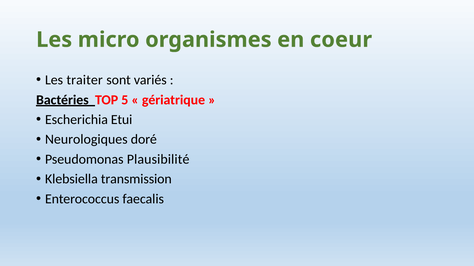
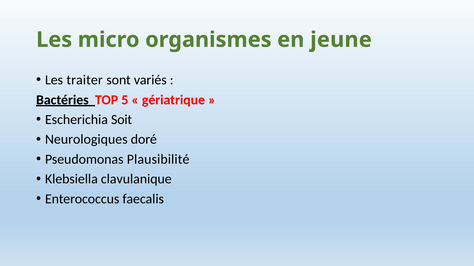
coeur: coeur -> jeune
Etui: Etui -> Soit
transmission: transmission -> clavulanique
